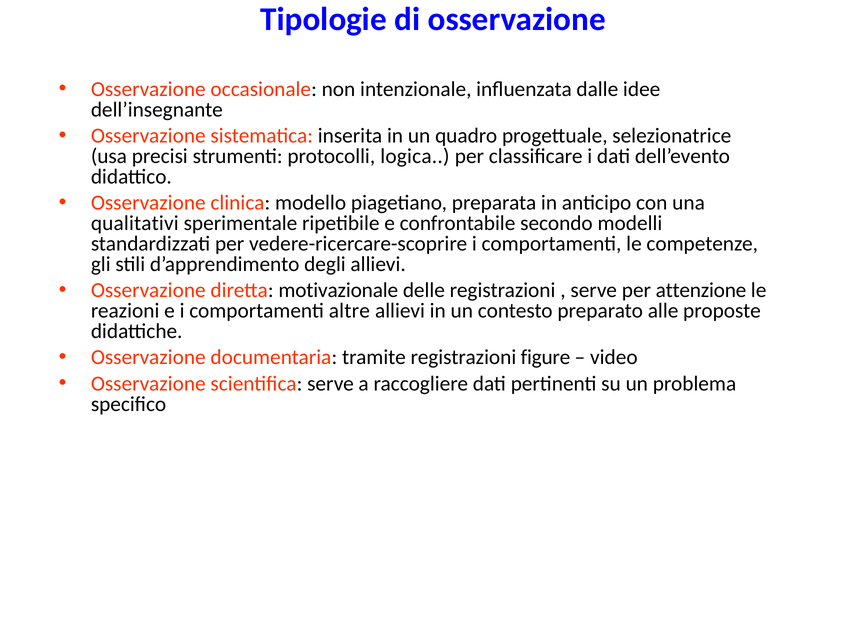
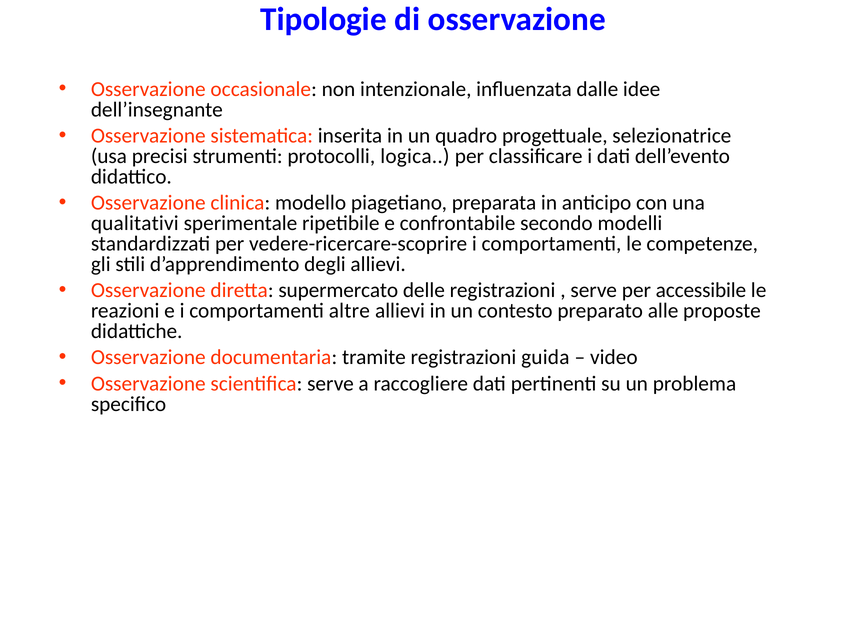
motivazionale: motivazionale -> supermercato
attenzione: attenzione -> accessibile
figure: figure -> guida
